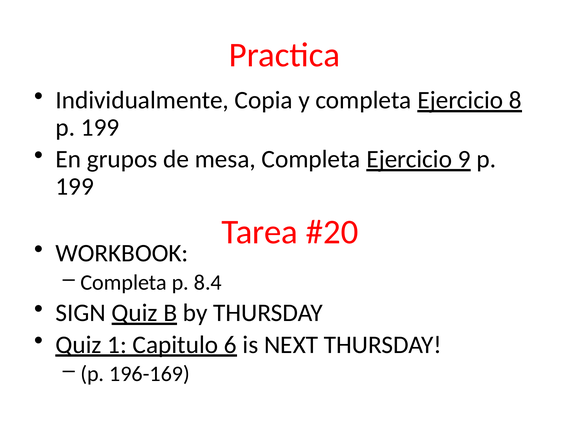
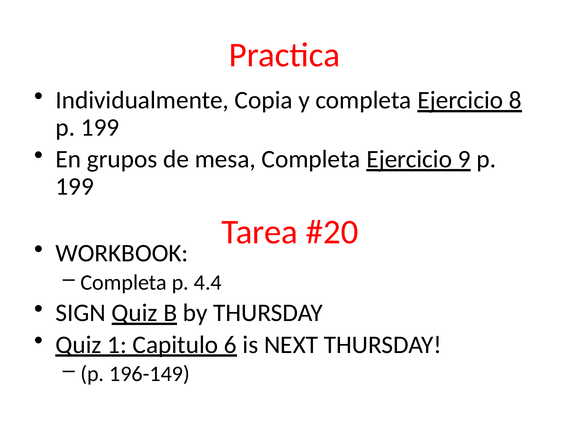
8.4: 8.4 -> 4.4
196-169: 196-169 -> 196-149
